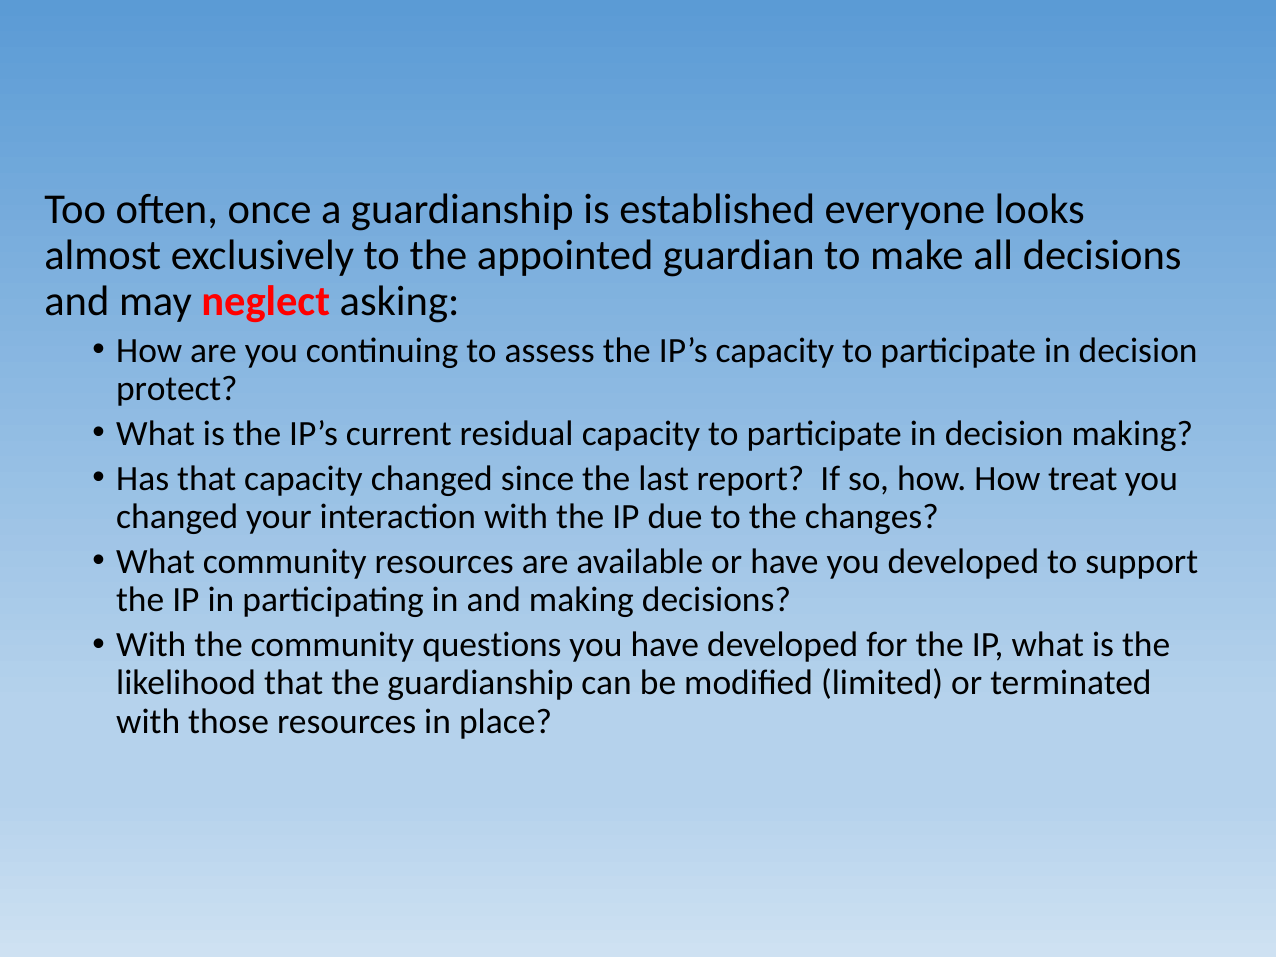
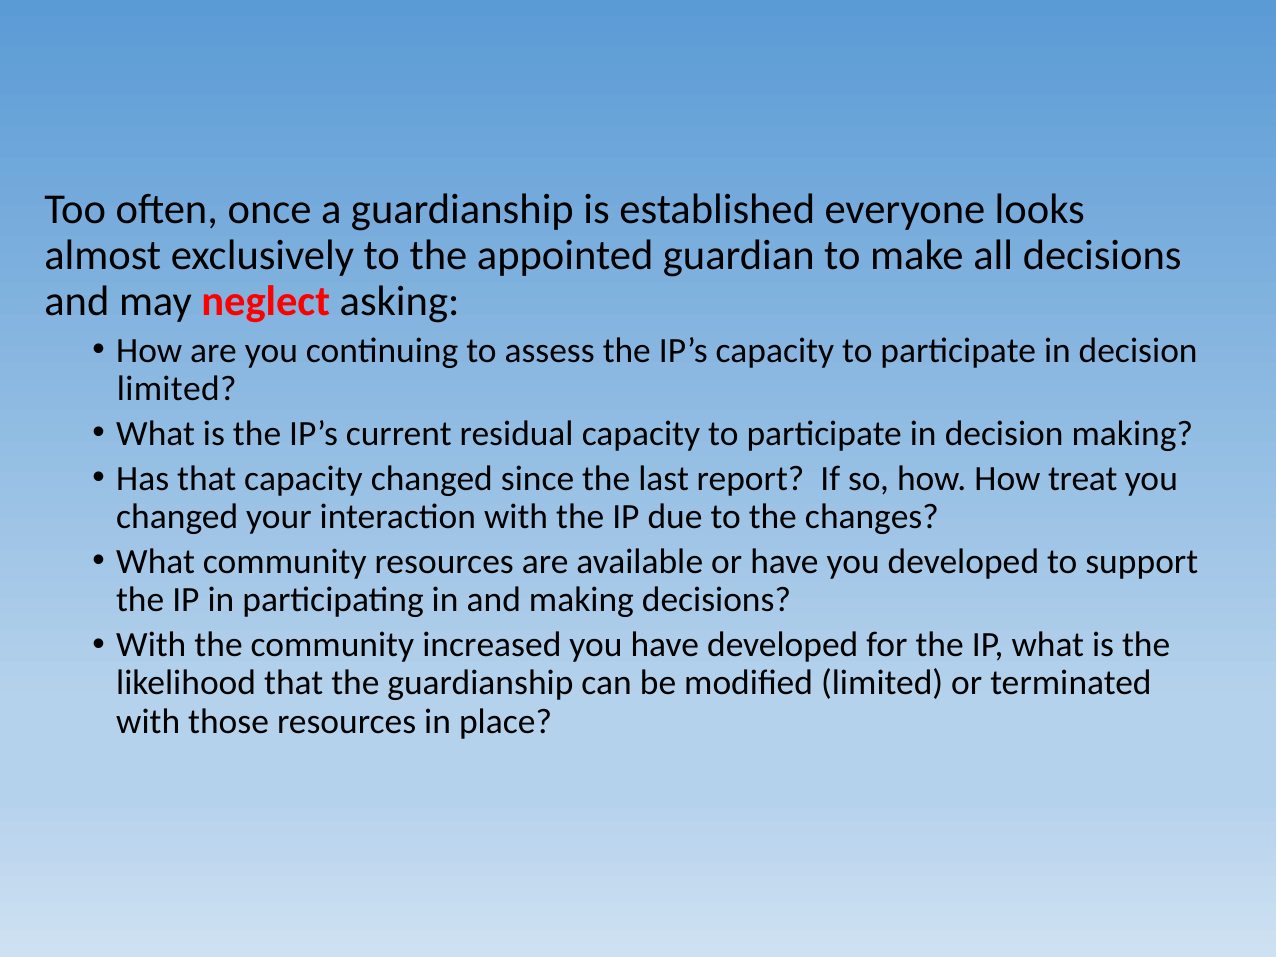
protect at (177, 389): protect -> limited
questions: questions -> increased
